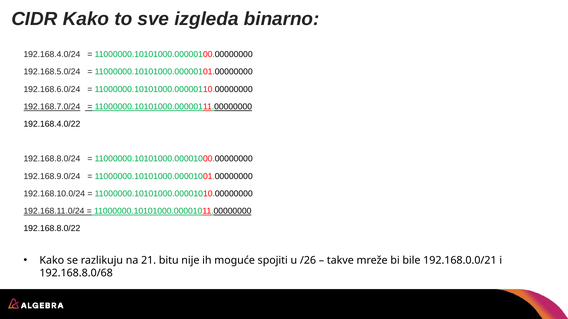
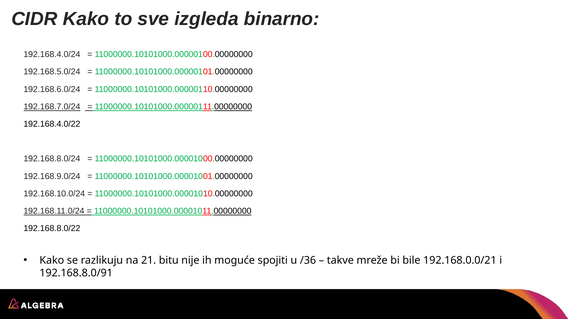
/26: /26 -> /36
192.168.8.0/68: 192.168.8.0/68 -> 192.168.8.0/91
